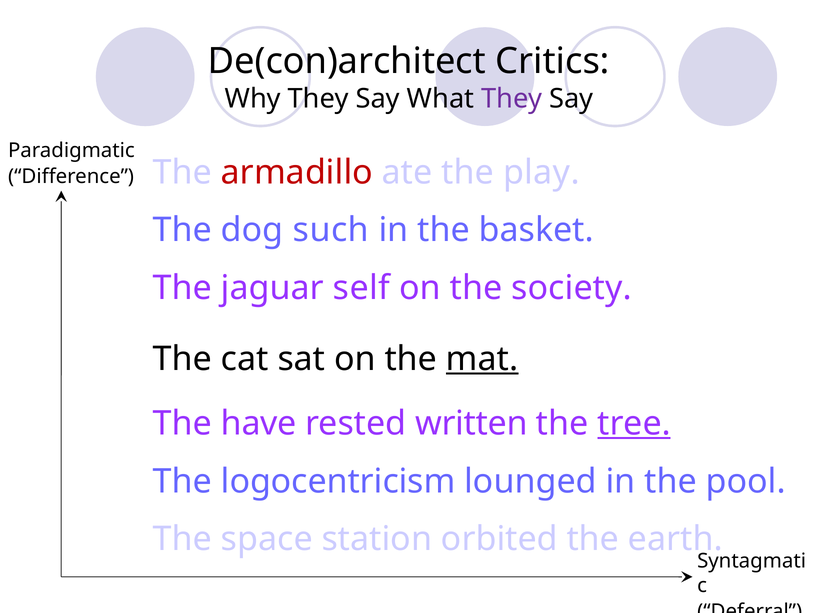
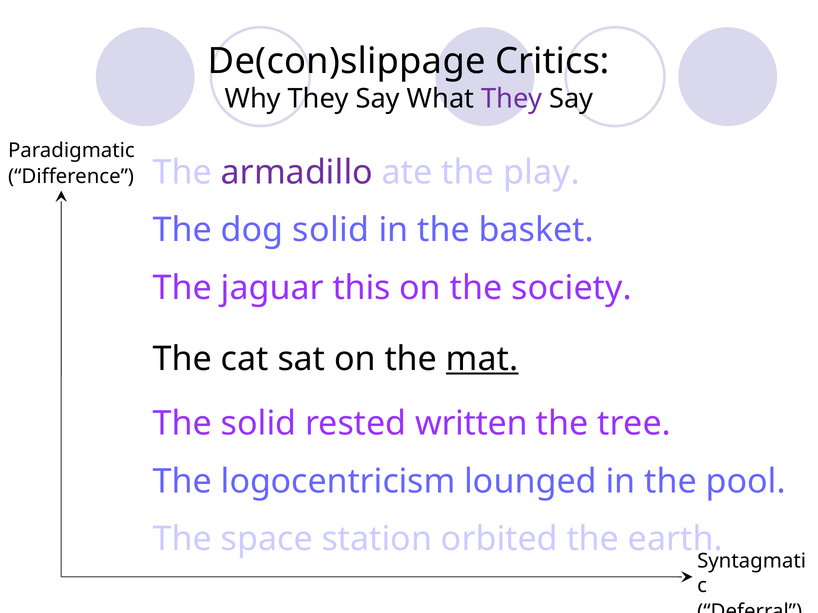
De(con)architect: De(con)architect -> De(con)slippage
armadillo colour: red -> purple
dog such: such -> solid
self: self -> this
The have: have -> solid
tree underline: present -> none
